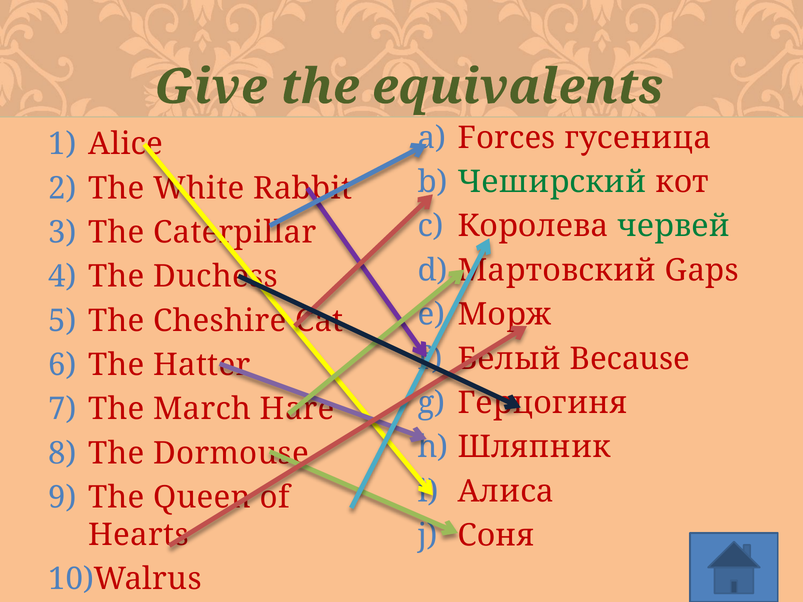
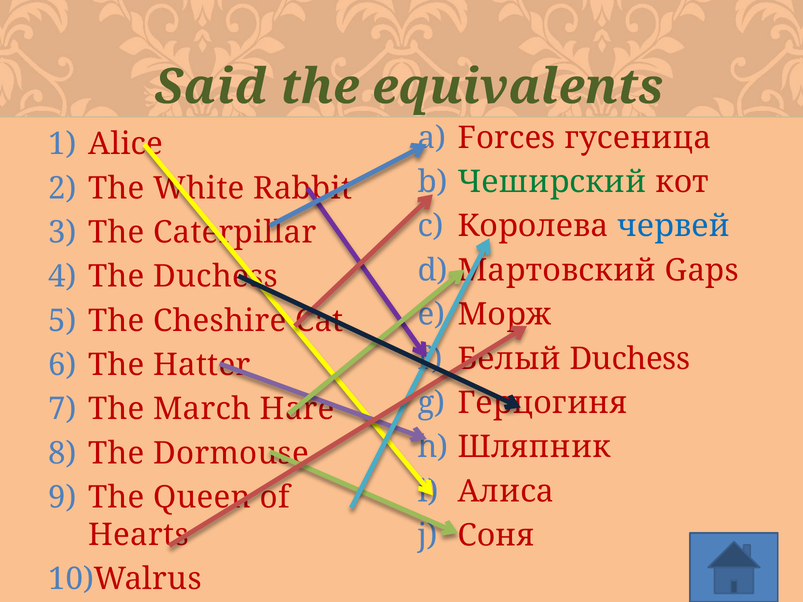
Give: Give -> Said
червей colour: green -> blue
Because at (630, 359): Because -> Duchess
